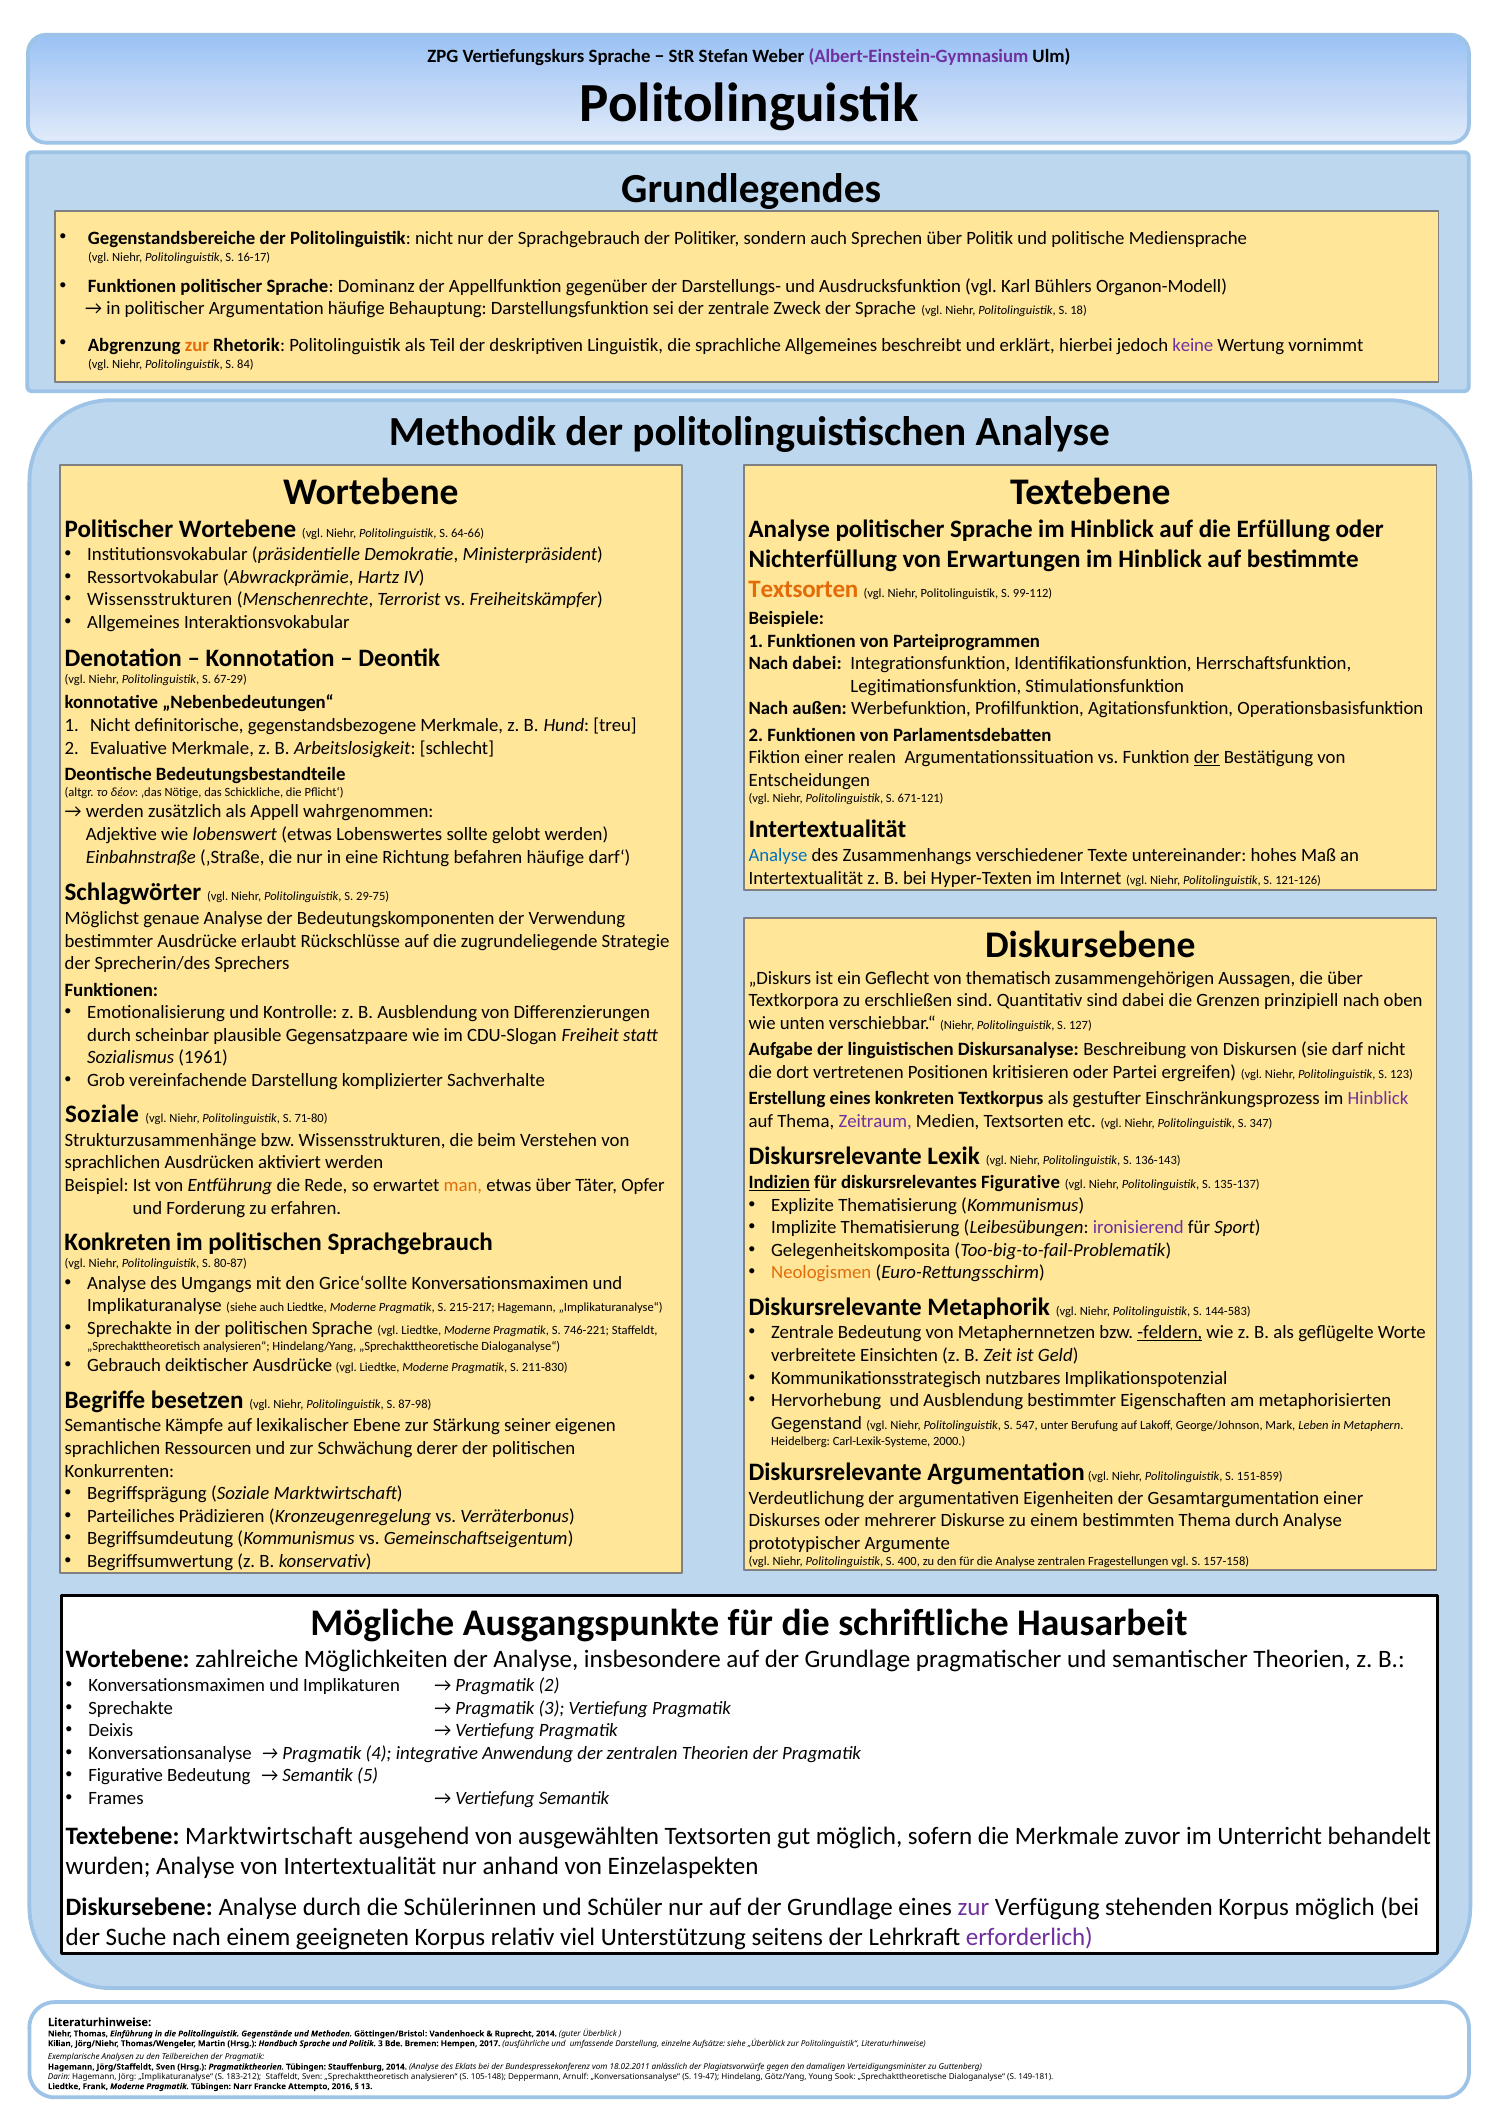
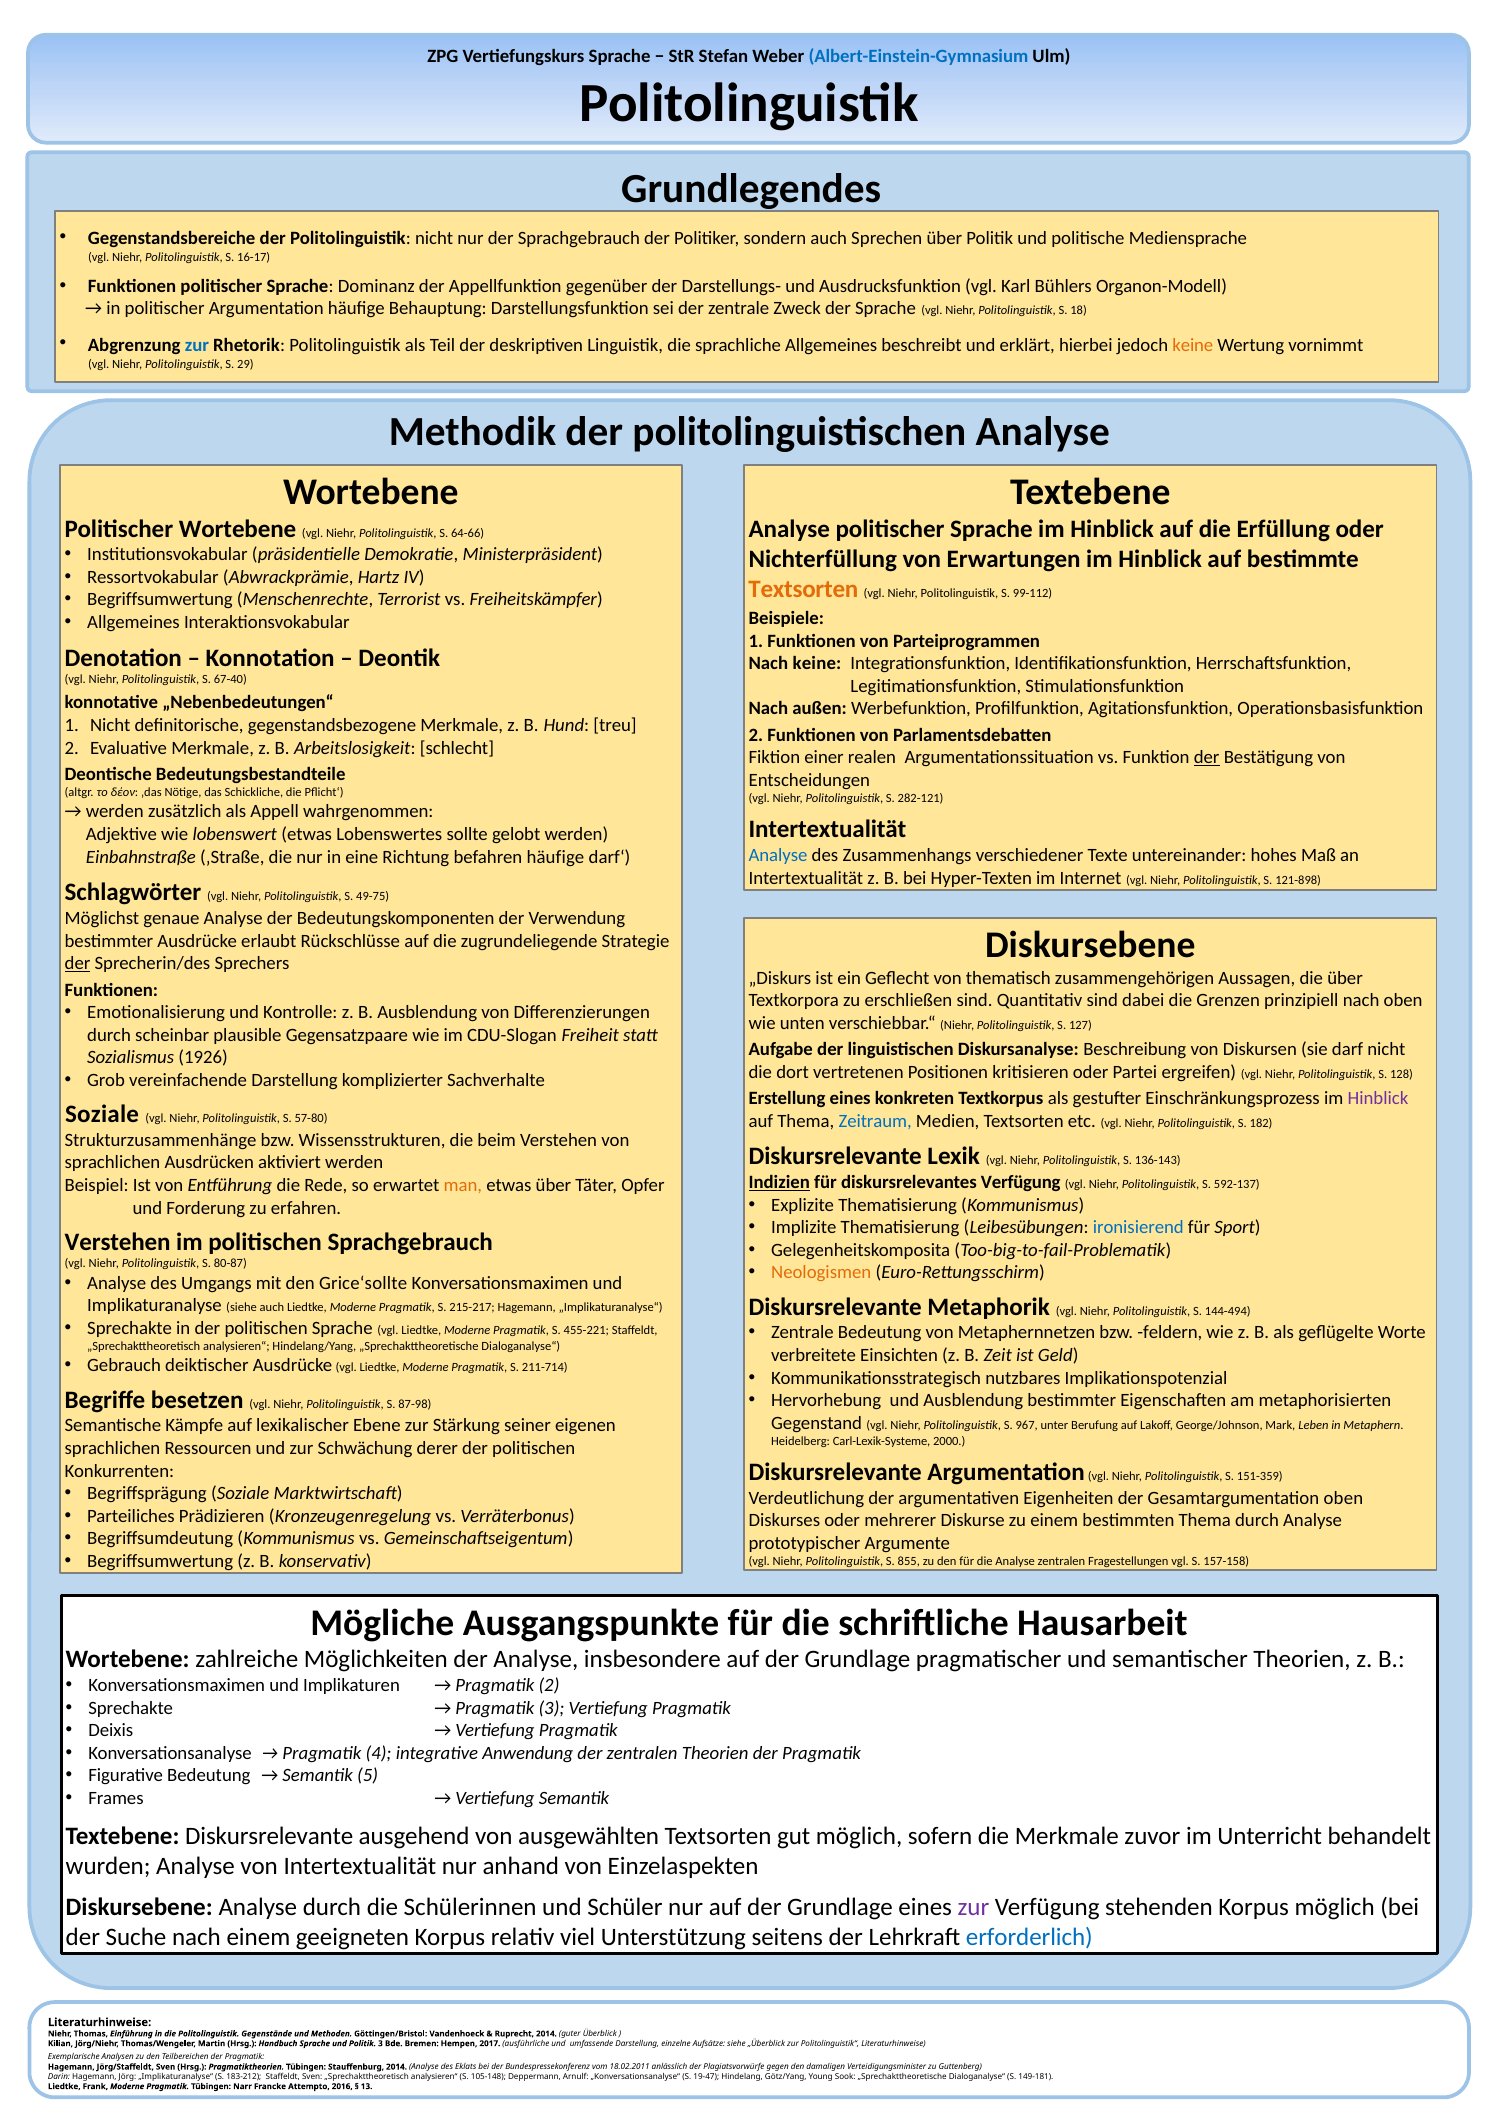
Albert-Einstein-Gymnasium colour: purple -> blue
zur at (197, 345) colour: orange -> blue
keine at (1193, 345) colour: purple -> orange
84: 84 -> 29
Wissensstrukturen at (160, 600): Wissensstrukturen -> Begriffsumwertung
Nach dabei: dabei -> keine
67-29: 67-29 -> 67-40
671-121: 671-121 -> 282-121
121-126: 121-126 -> 121-898
29-75: 29-75 -> 49-75
der at (78, 963) underline: none -> present
1961: 1961 -> 1926
123: 123 -> 128
71-80: 71-80 -> 57-80
Zeitraum colour: purple -> blue
347: 347 -> 182
diskursrelevantes Figurative: Figurative -> Verfügung
135-137: 135-137 -> 592-137
ironisierend colour: purple -> blue
Konkreten at (118, 1242): Konkreten -> Verstehen
144-583: 144-583 -> 144-494
746-221: 746-221 -> 455-221
feldern underline: present -> none
211-830: 211-830 -> 211-714
547: 547 -> 967
151-859: 151-859 -> 151-359
Gesamtargumentation einer: einer -> oben
400: 400 -> 855
Textebene Marktwirtschaft: Marktwirtschaft -> Diskursrelevante
erforderlich colour: purple -> blue
